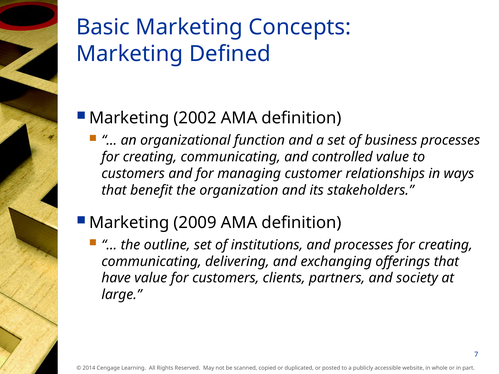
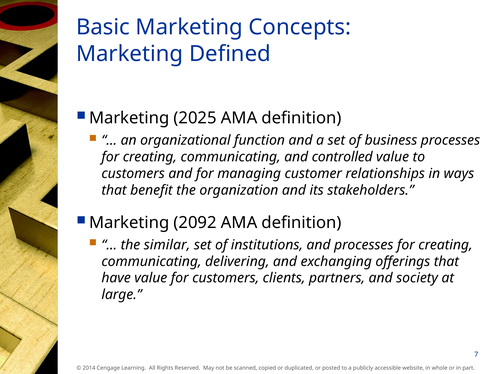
2002: 2002 -> 2025
2009: 2009 -> 2092
outline: outline -> similar
